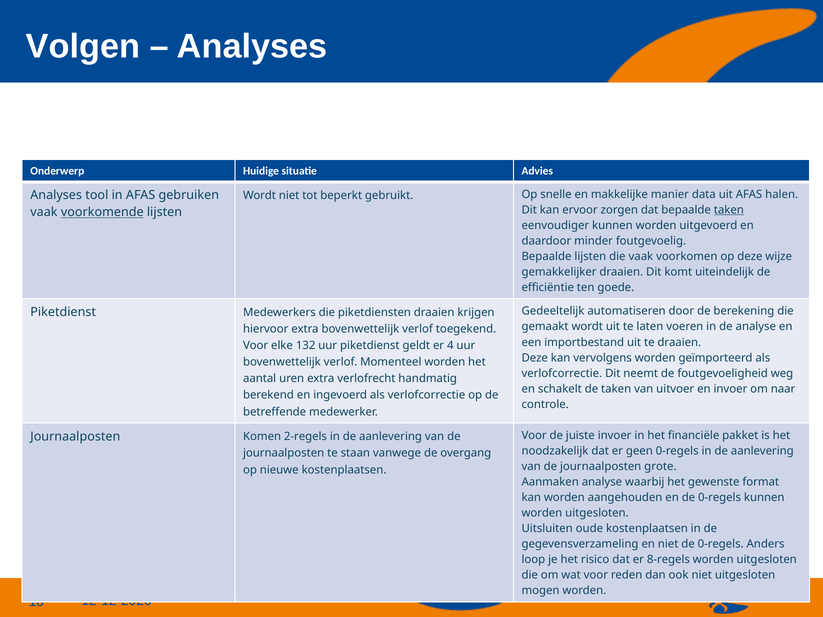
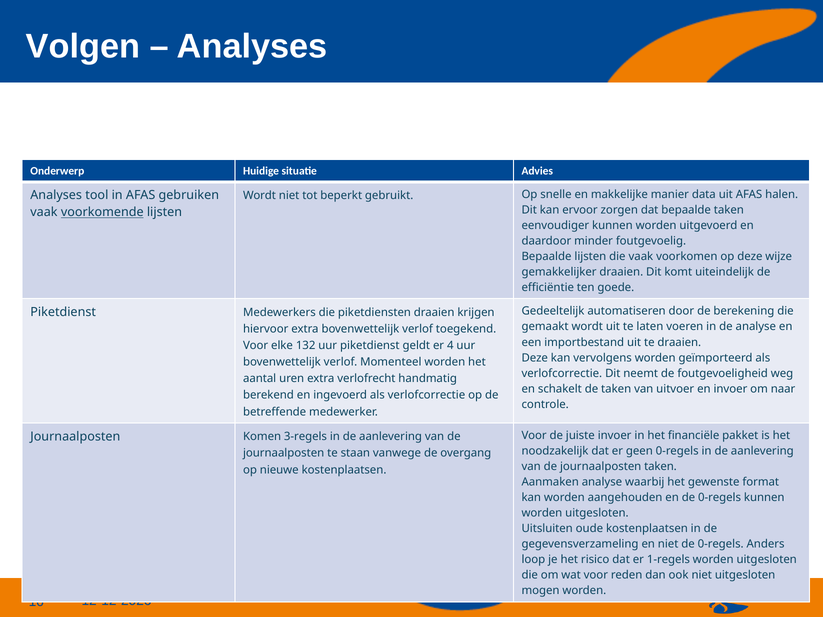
taken at (729, 210) underline: present -> none
2-regels: 2-regels -> 3-regels
journaalposten grote: grote -> taken
8-regels: 8-regels -> 1-regels
